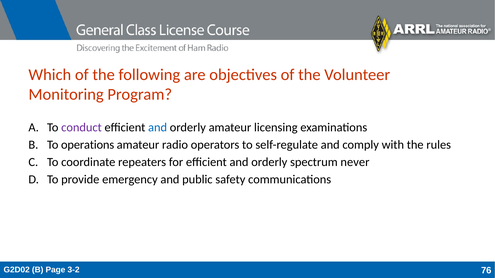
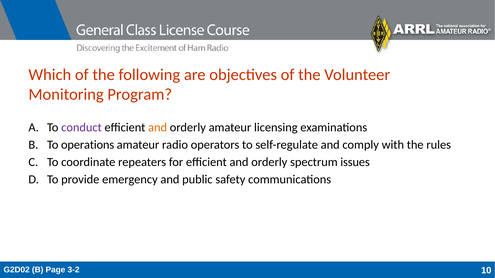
and at (158, 128) colour: blue -> orange
never: never -> issues
76: 76 -> 10
